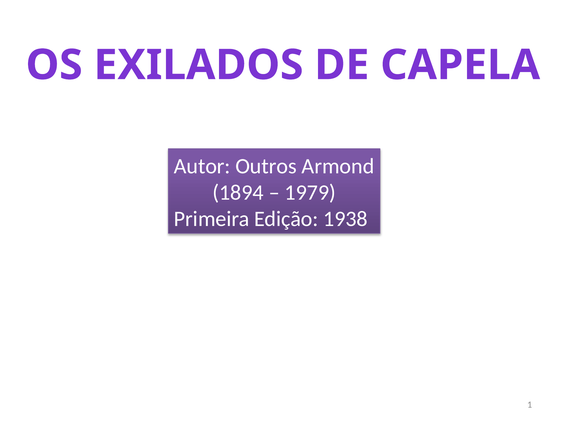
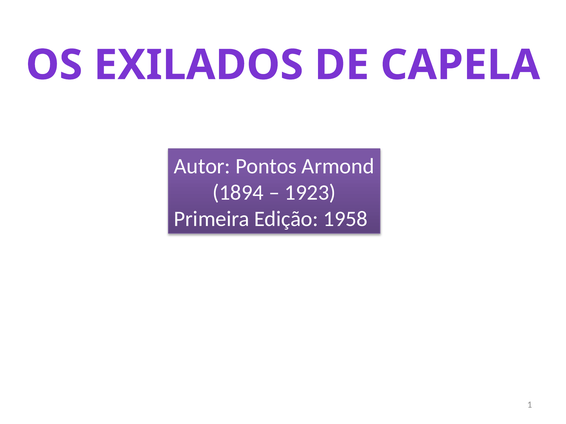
Outros: Outros -> Pontos
1979: 1979 -> 1923
1938: 1938 -> 1958
